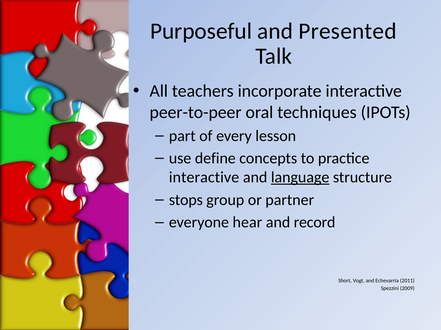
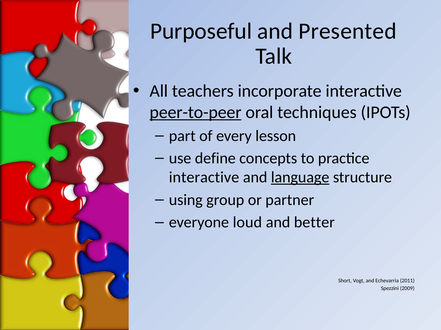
peer-to-peer underline: none -> present
stops: stops -> using
hear: hear -> loud
record: record -> better
